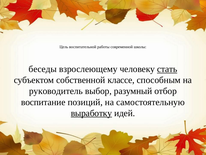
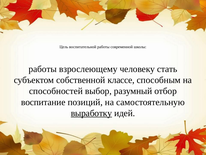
беседы at (43, 69): беседы -> работы
стать underline: present -> none
руководитель: руководитель -> способностей
